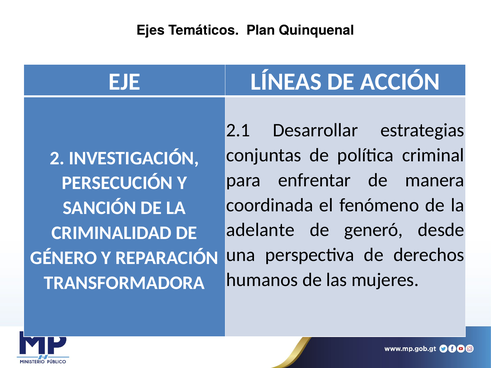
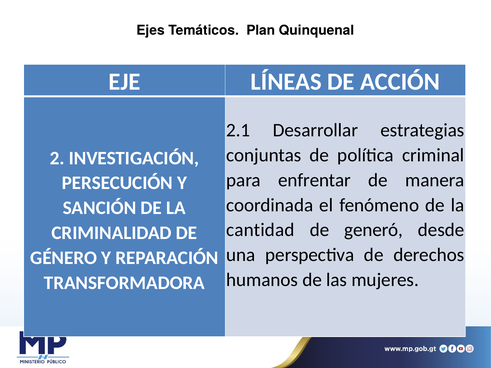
adelante: adelante -> cantidad
